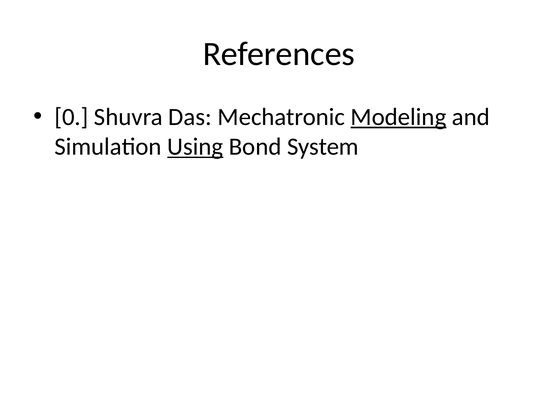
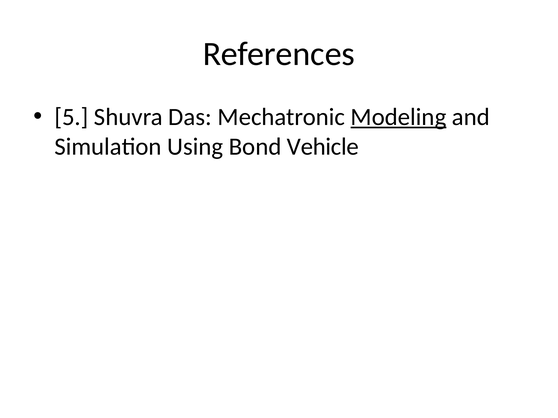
0: 0 -> 5
Using underline: present -> none
System: System -> Vehicle
